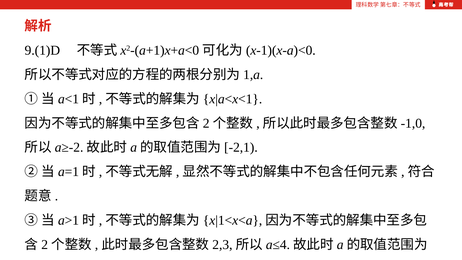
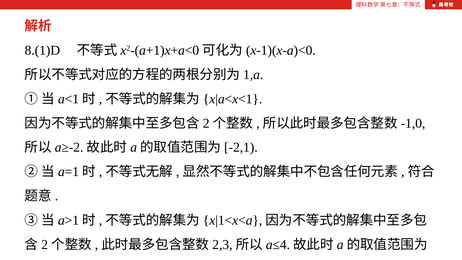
9.(1)D: 9.(1)D -> 8.(1)D
